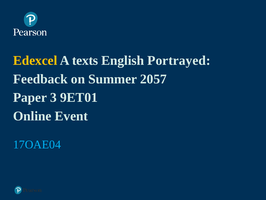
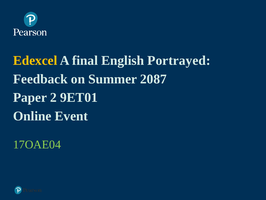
texts: texts -> final
2057: 2057 -> 2087
3: 3 -> 2
17OAE04 colour: light blue -> light green
